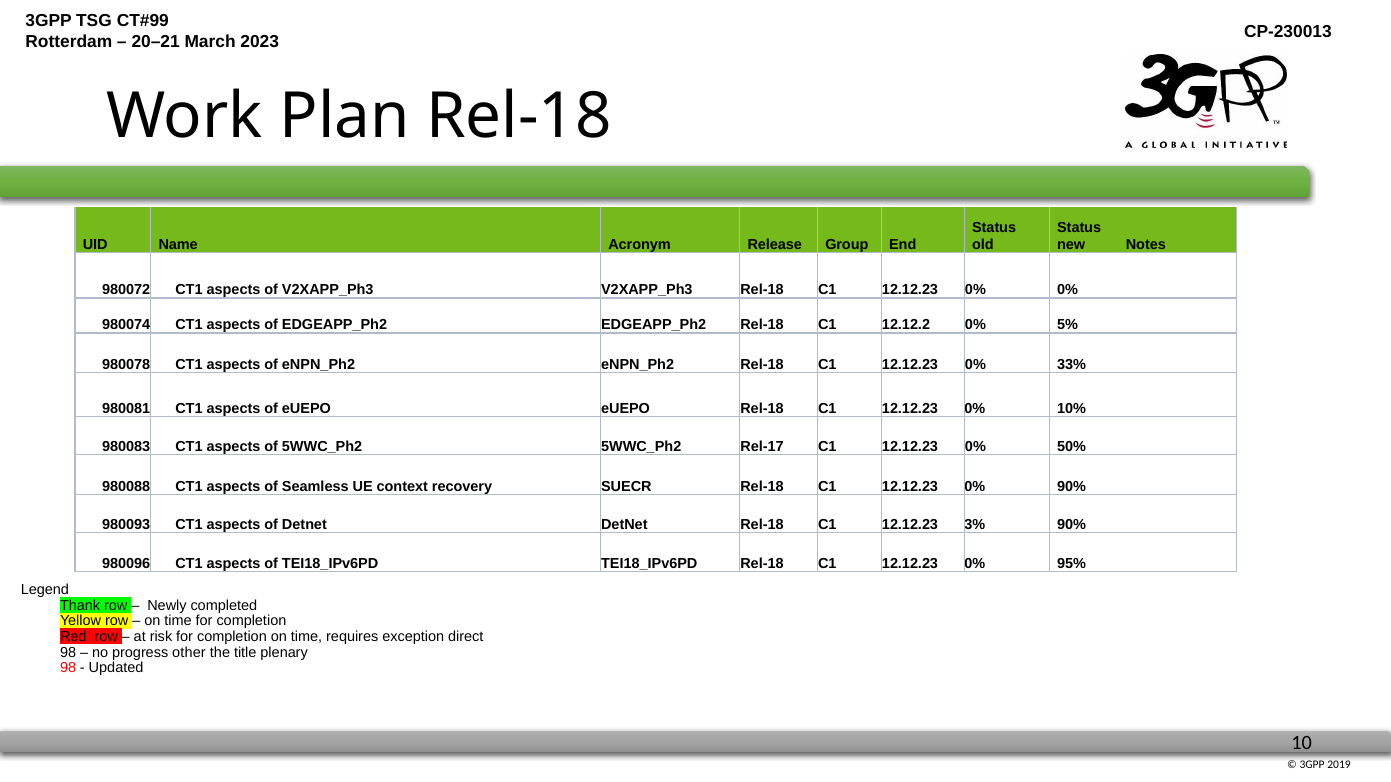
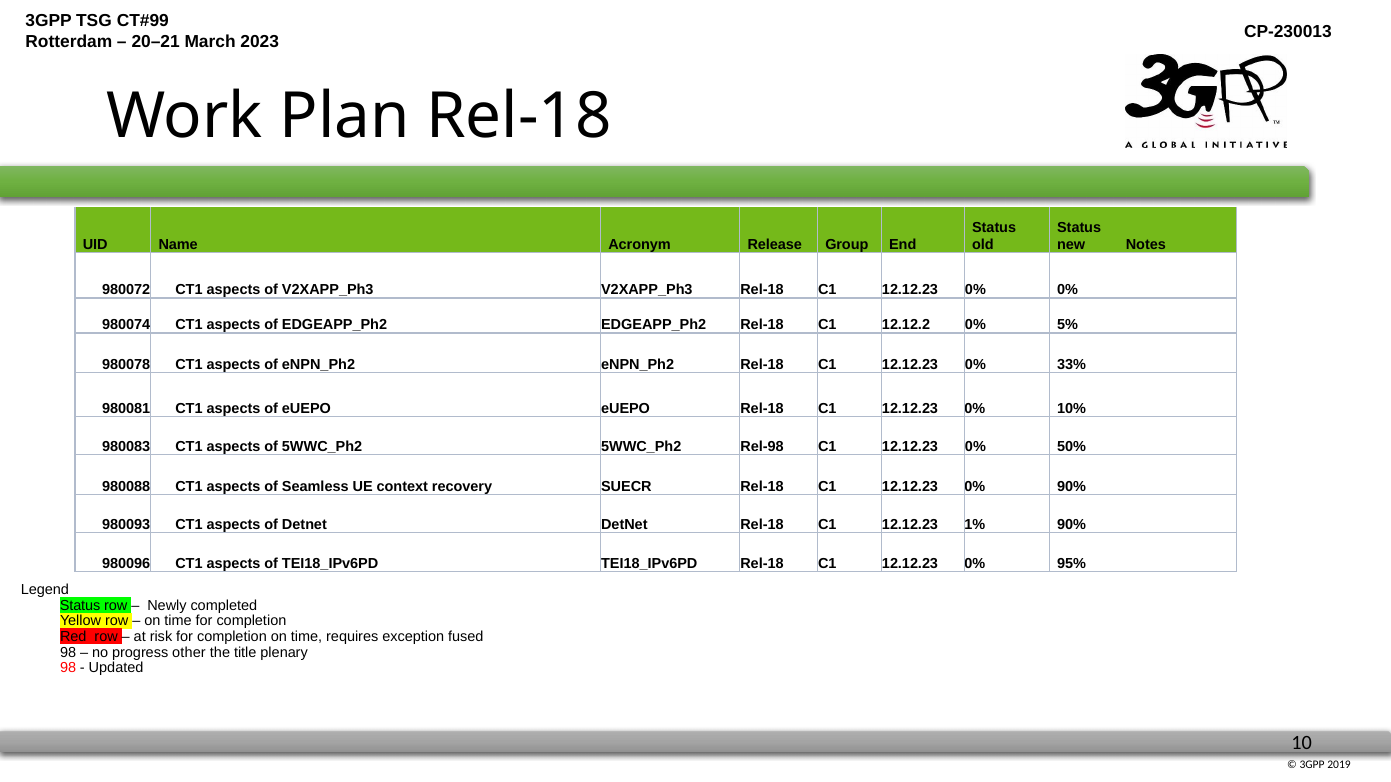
Rel-17: Rel-17 -> Rel-98
3%: 3% -> 1%
Thank at (80, 606): Thank -> Status
direct: direct -> fused
